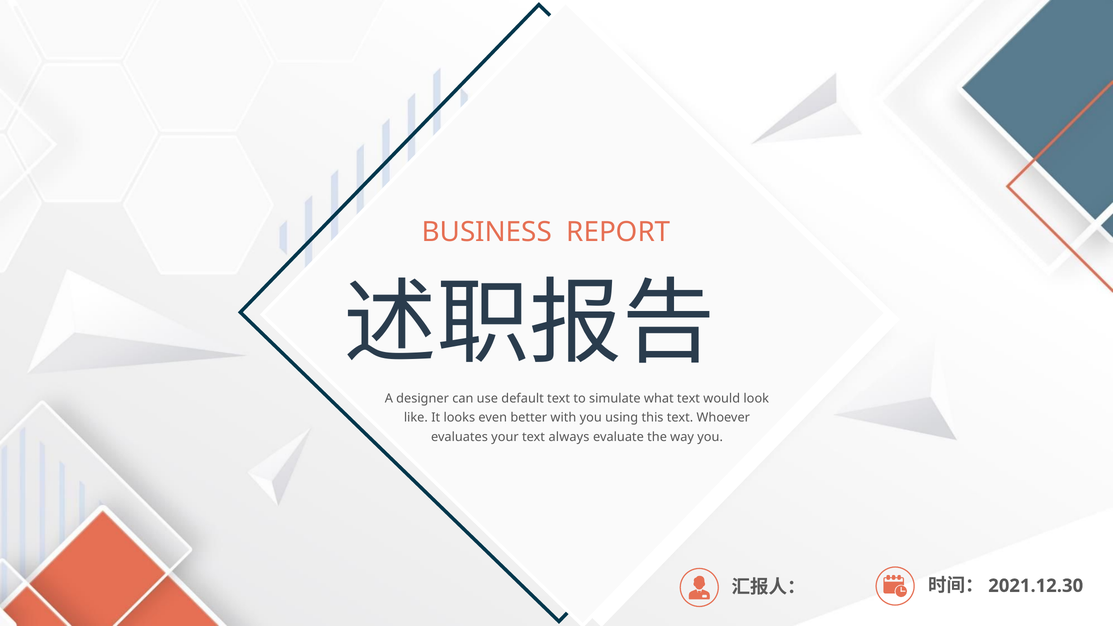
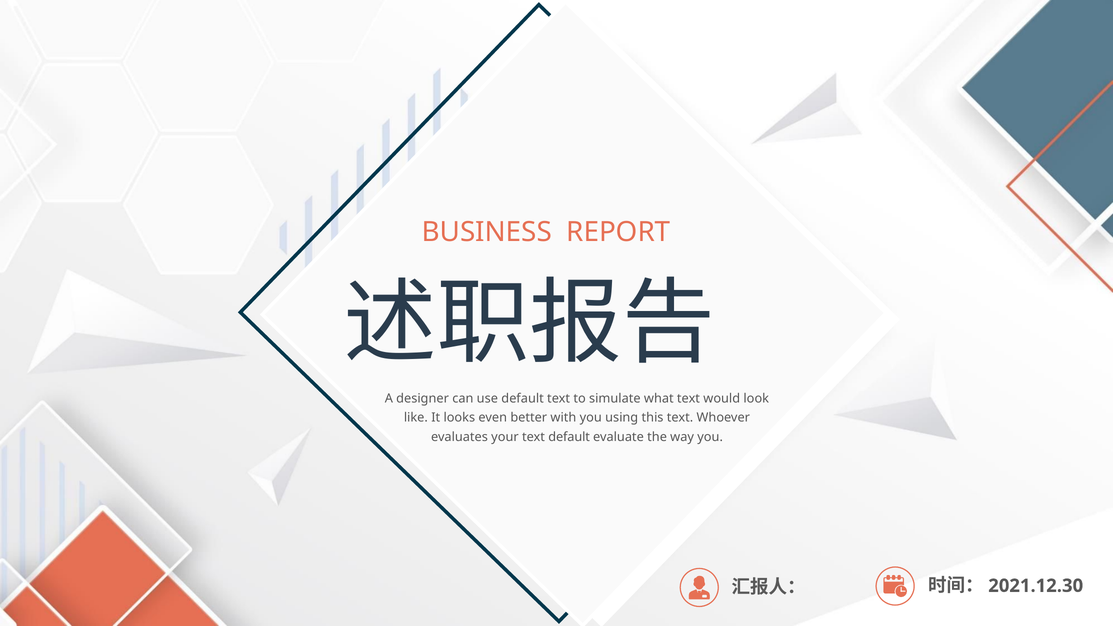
text always: always -> default
